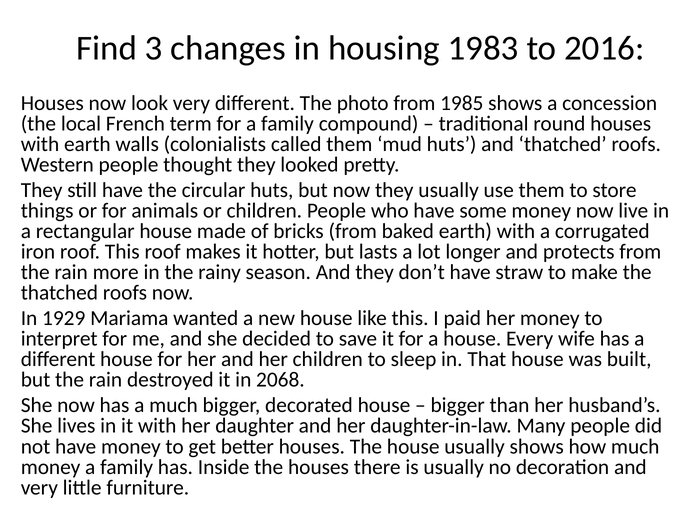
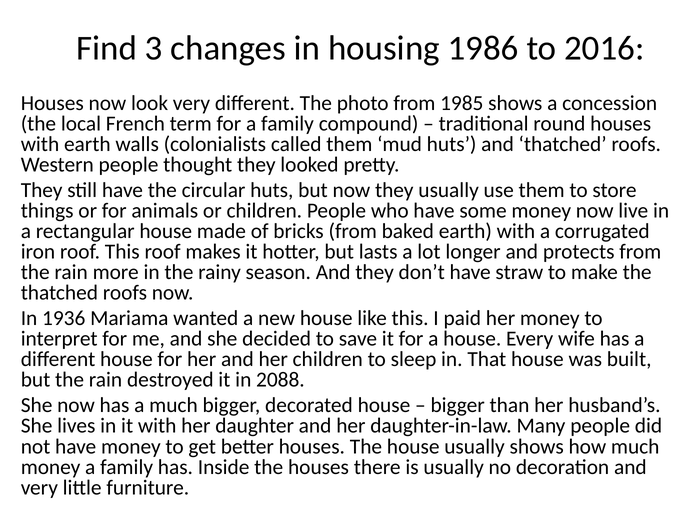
1983: 1983 -> 1986
1929: 1929 -> 1936
2068: 2068 -> 2088
